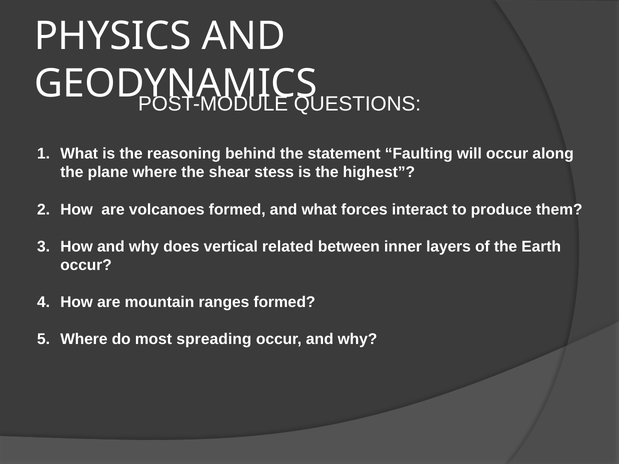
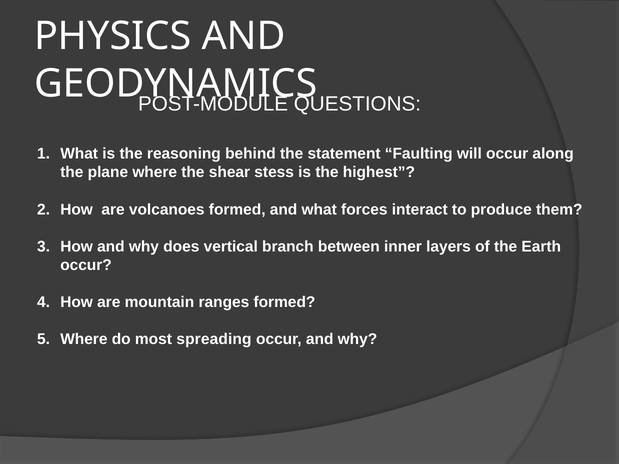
related: related -> branch
